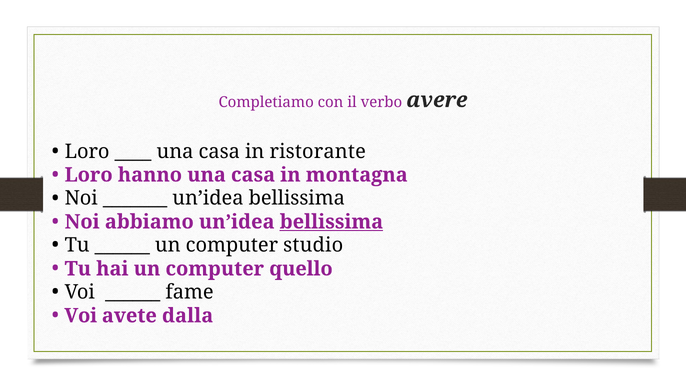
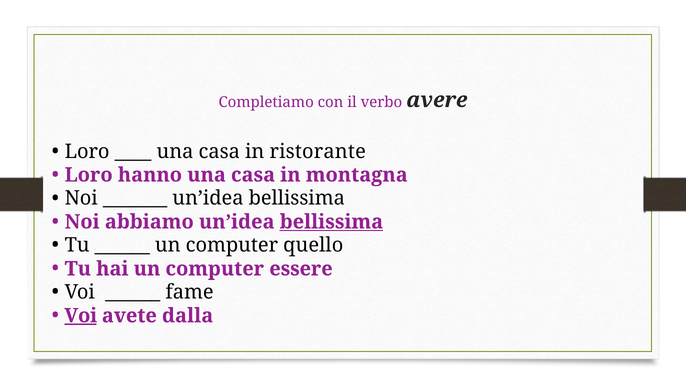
studio: studio -> quello
quello: quello -> essere
Voi at (81, 316) underline: none -> present
